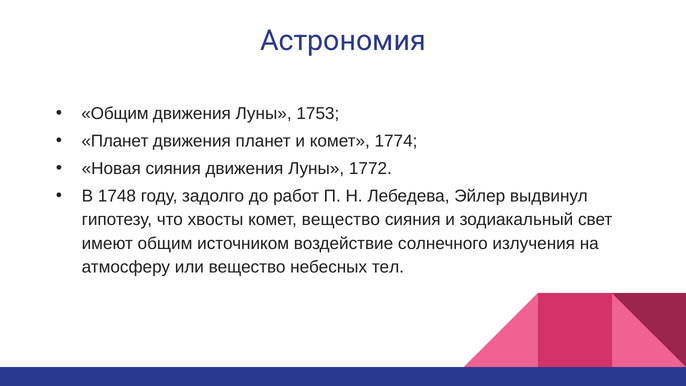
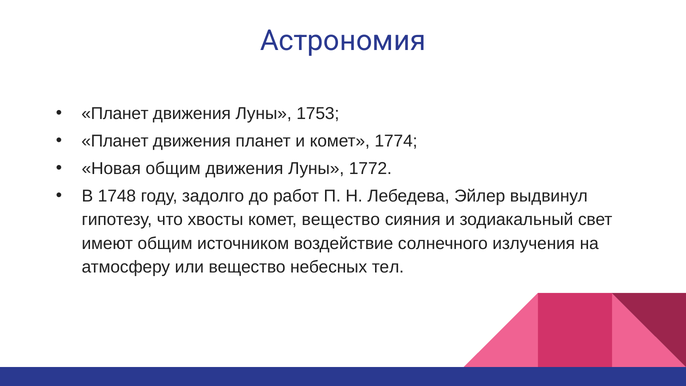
Общим at (115, 114): Общим -> Планет
Новая сияния: сияния -> общим
